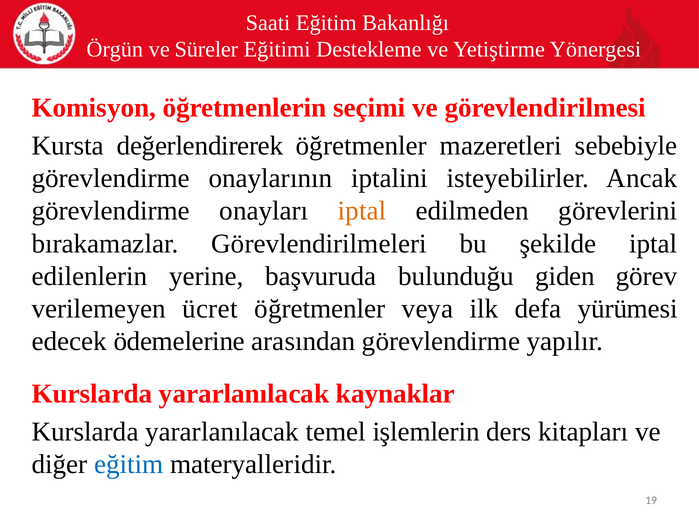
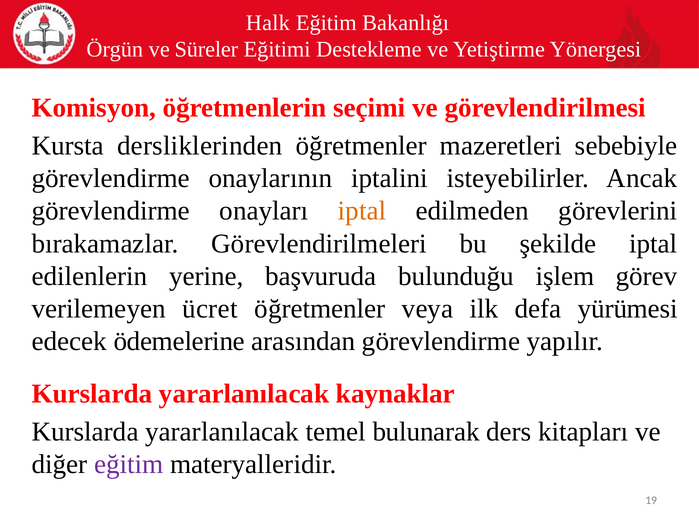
Saati: Saati -> Halk
değerlendirerek: değerlendirerek -> dersliklerinden
giden: giden -> işlem
işlemlerin: işlemlerin -> bulunarak
eğitim at (129, 465) colour: blue -> purple
